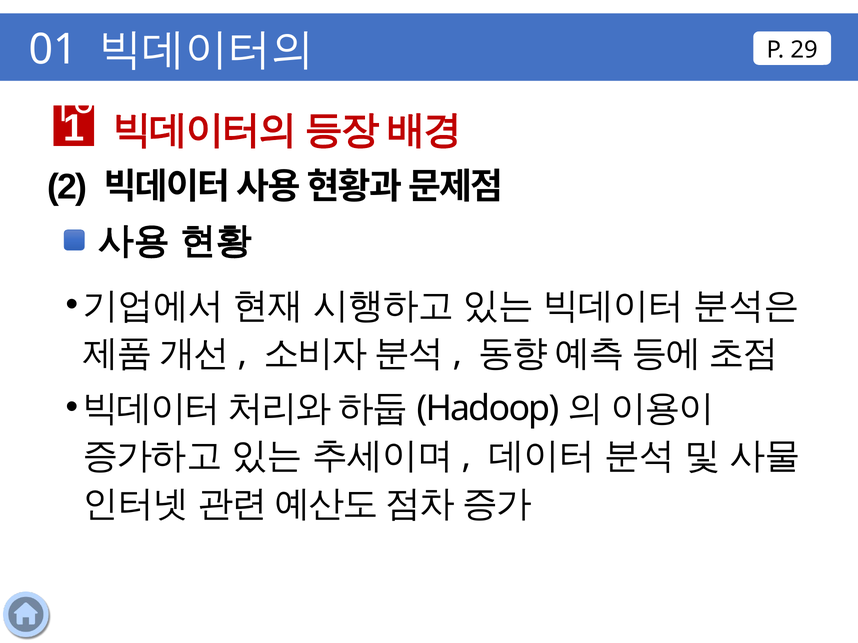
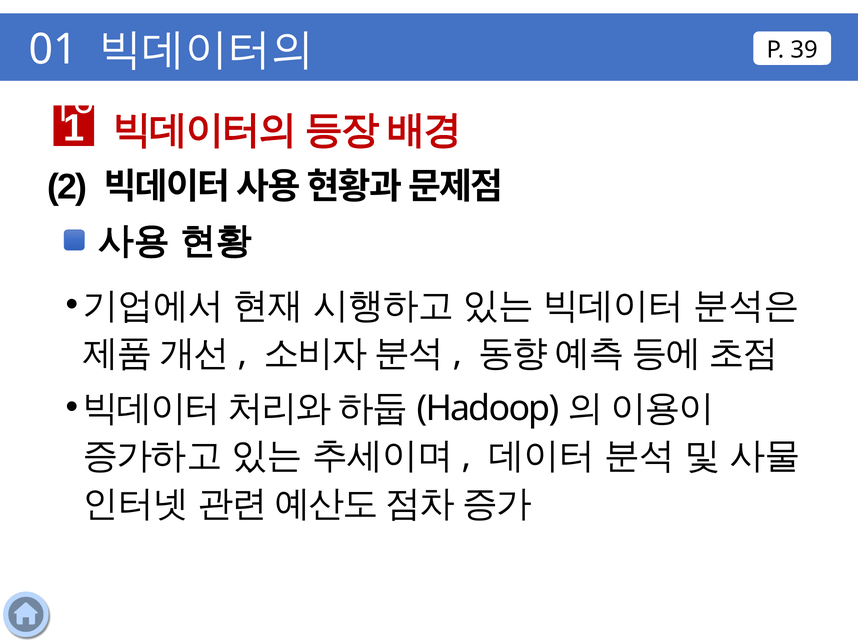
29: 29 -> 39
